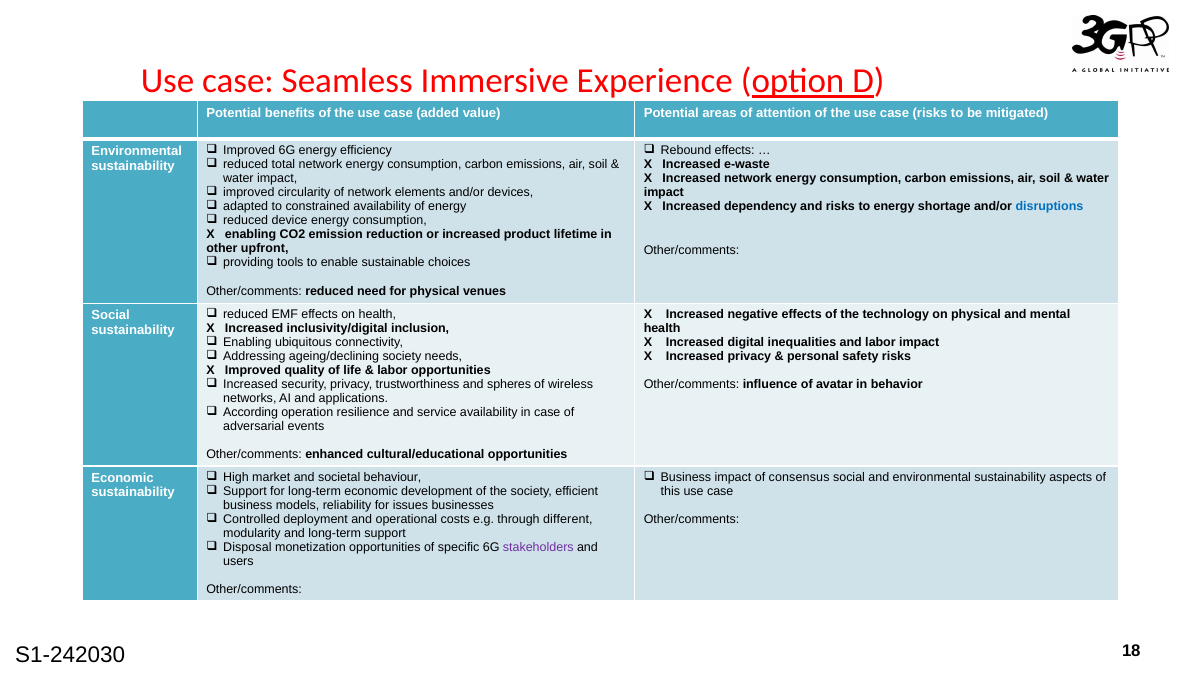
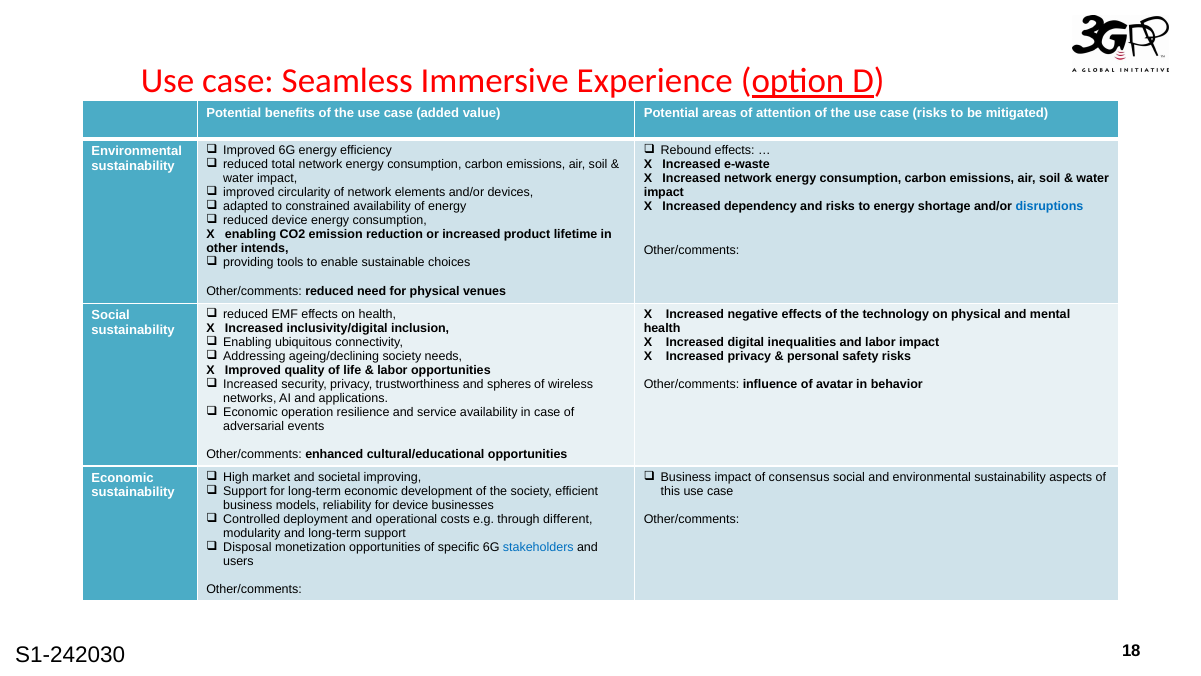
upfront: upfront -> intends
According at (251, 412): According -> Economic
behaviour: behaviour -> improving
for issues: issues -> device
stakeholders colour: purple -> blue
